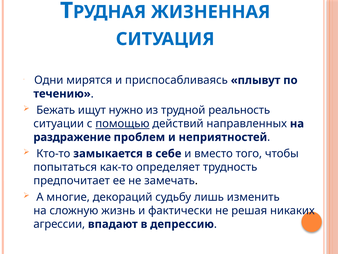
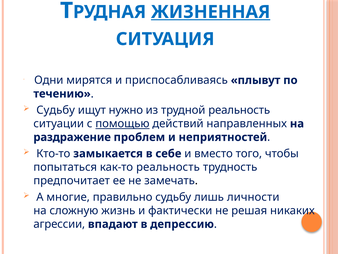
ЖИЗНЕННАЯ underline: none -> present
Бежать at (56, 110): Бежать -> Судьбу
как-то определяет: определяет -> реальность
декораций: декораций -> правильно
изменить: изменить -> личности
